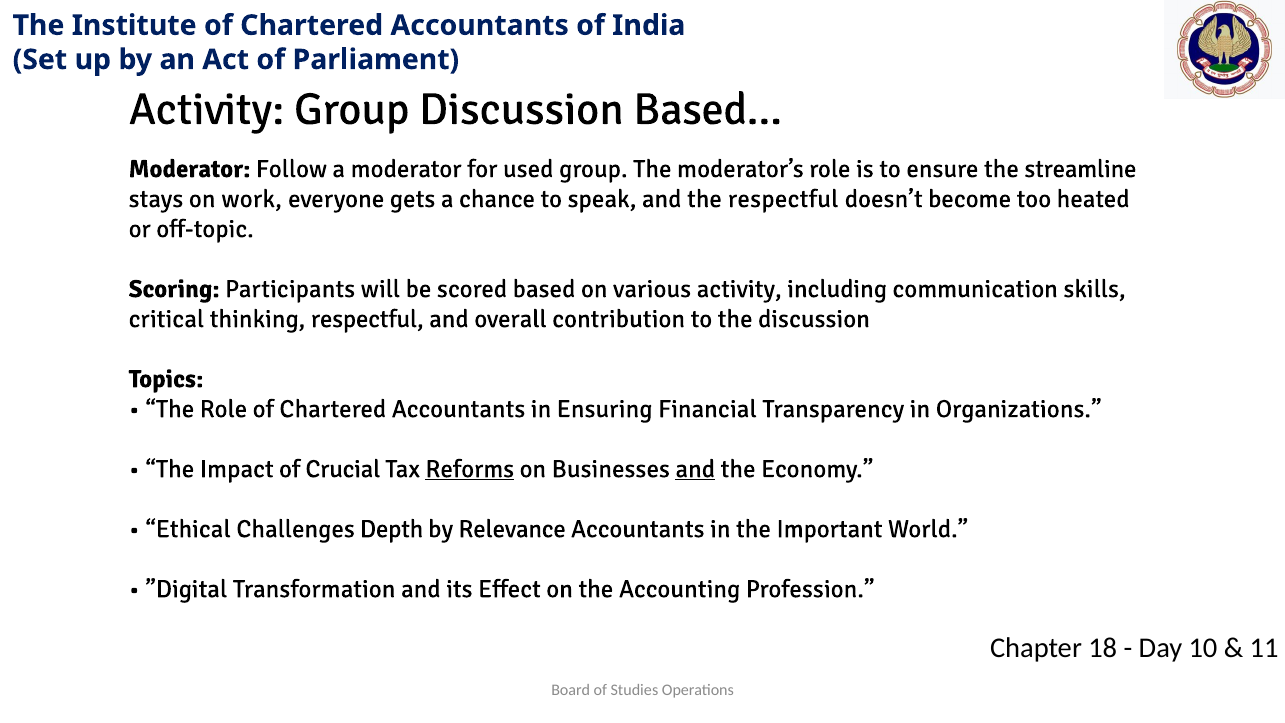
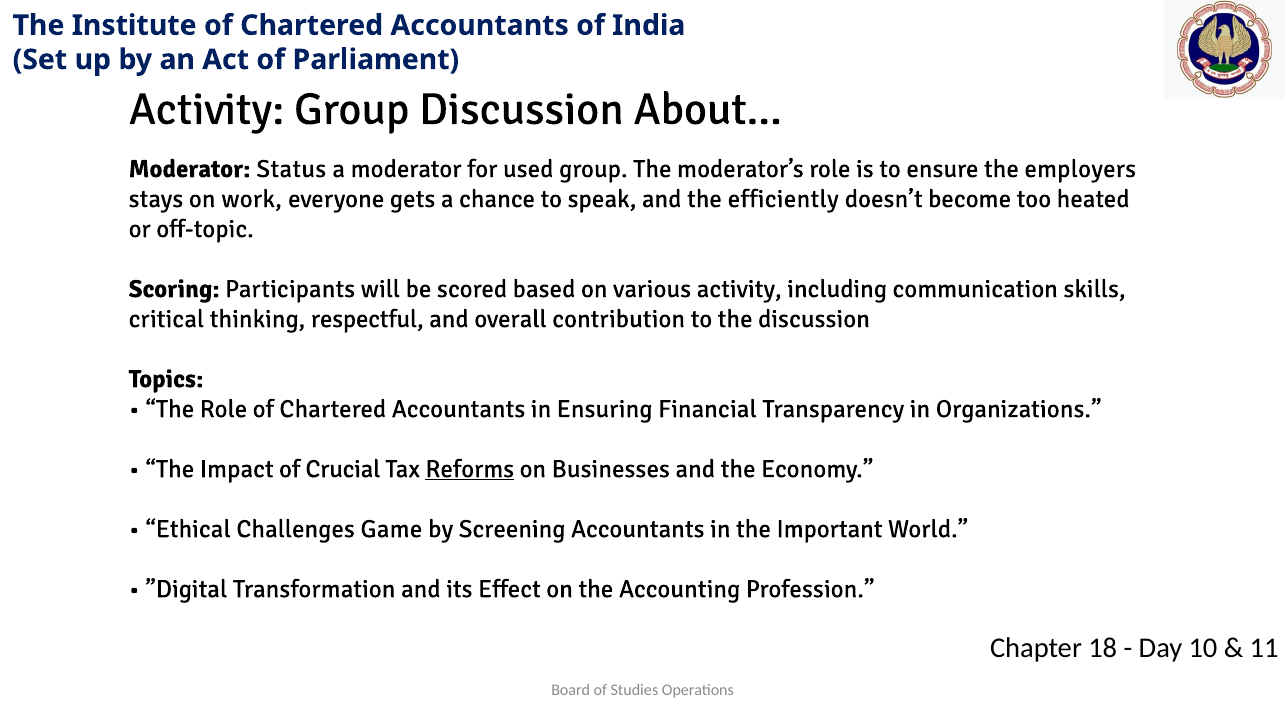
Based…: Based… -> About…
Follow: Follow -> Status
streamline: streamline -> employers
the respectful: respectful -> efficiently
and at (695, 469) underline: present -> none
Depth: Depth -> Game
Relevance: Relevance -> Screening
